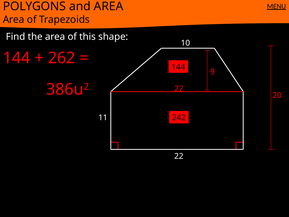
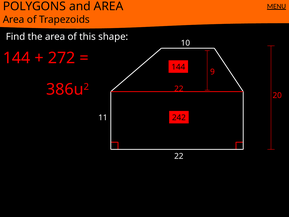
262: 262 -> 272
